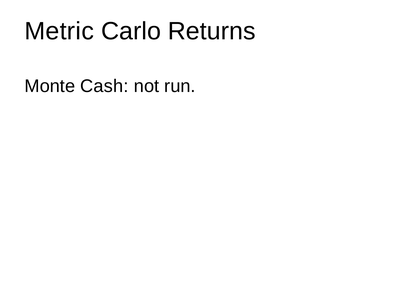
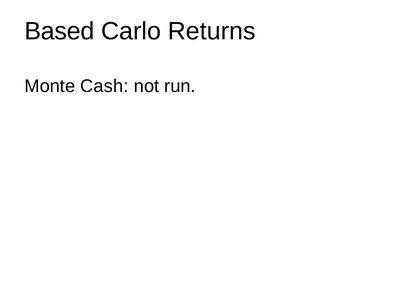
Metric: Metric -> Based
